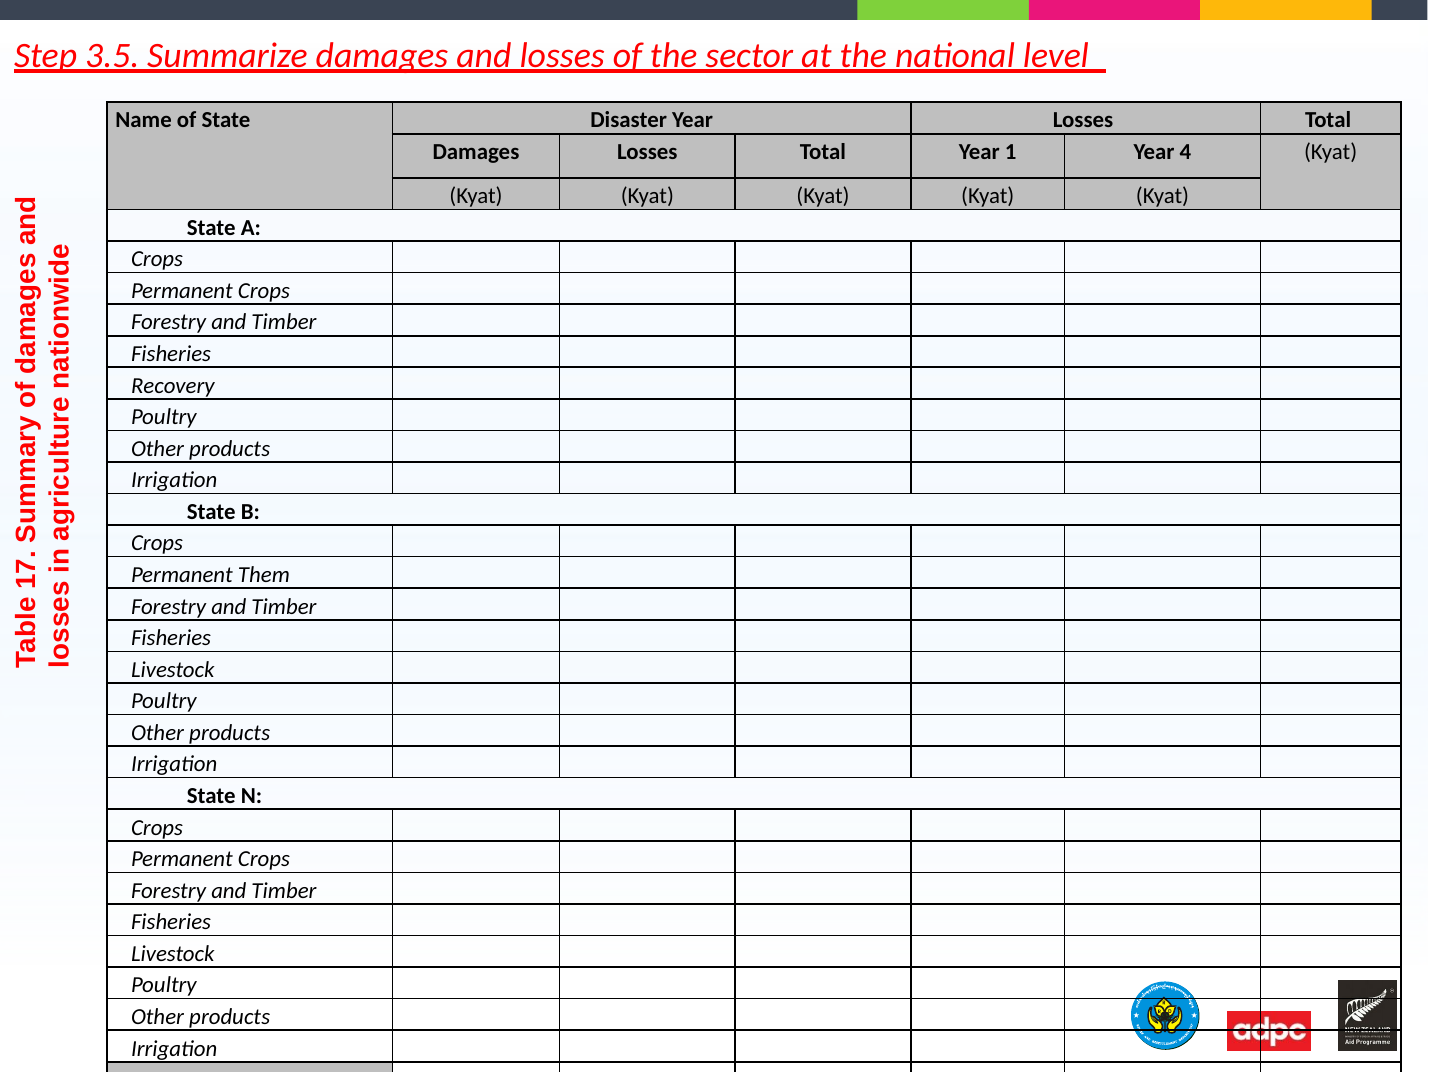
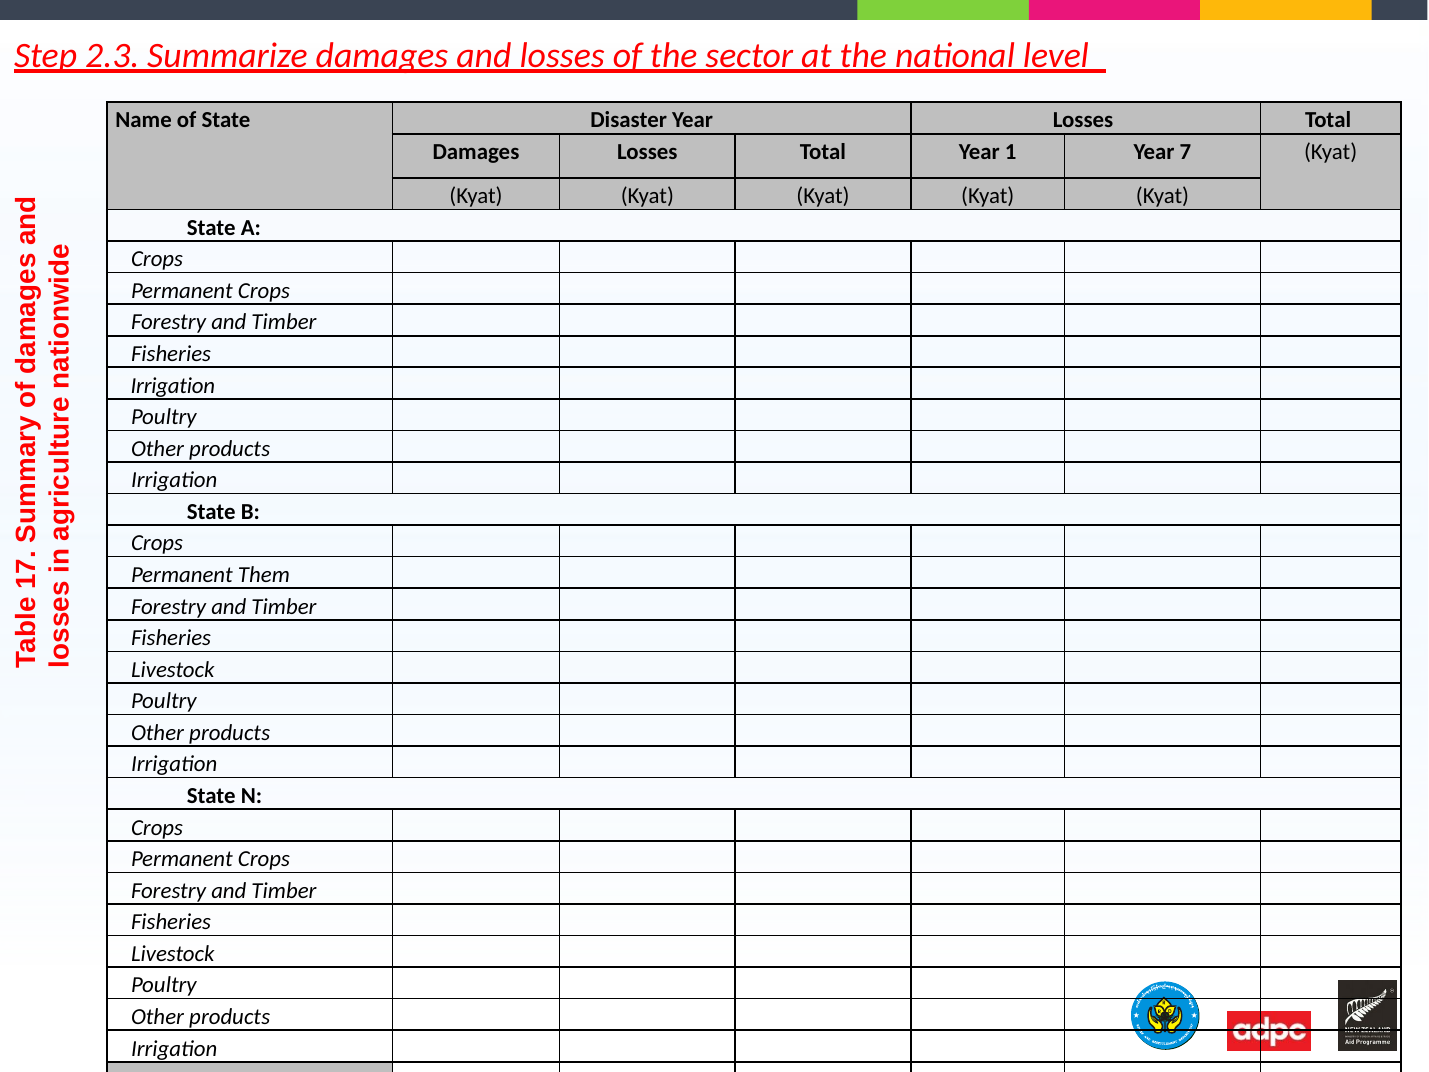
3.5: 3.5 -> 2.3
Year 4: 4 -> 7
Recovery at (173, 385): Recovery -> Irrigation
